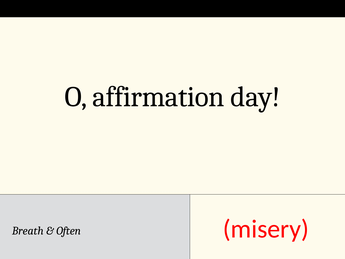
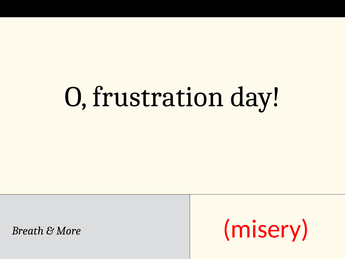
affirmation: affirmation -> frustration
Often: Often -> More
